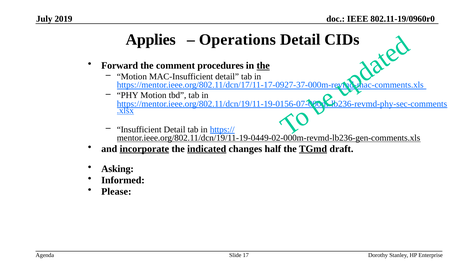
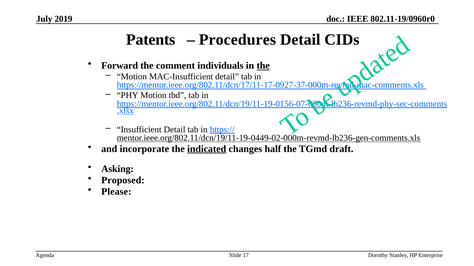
Applies: Applies -> Patents
Operations: Operations -> Procedures
procedures: procedures -> individuals
incorporate underline: present -> none
TGmd underline: present -> none
Informed: Informed -> Proposed
